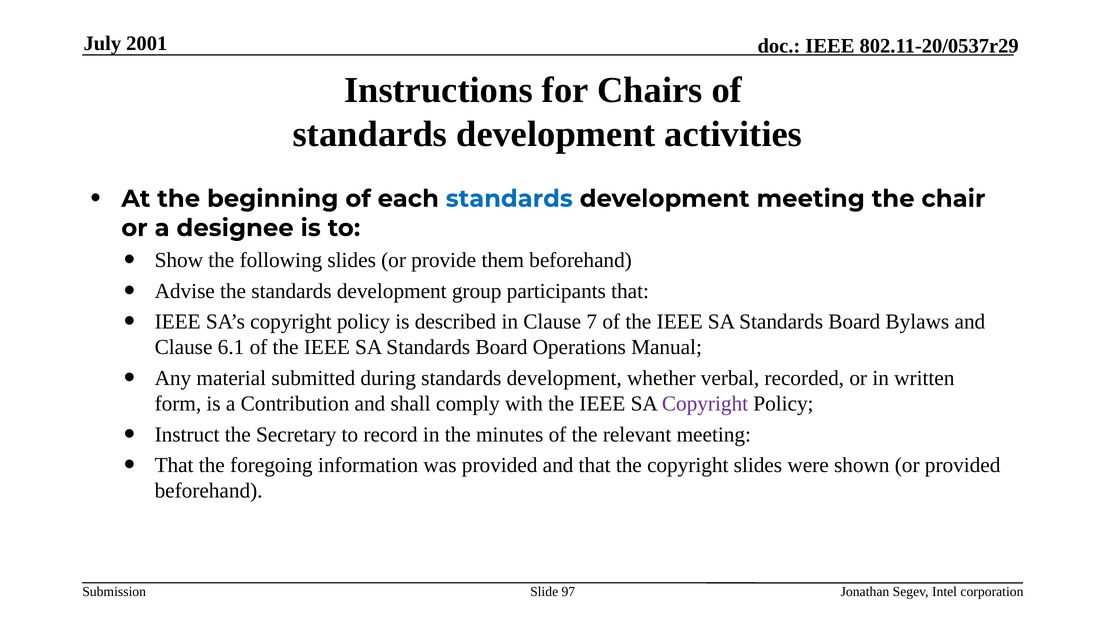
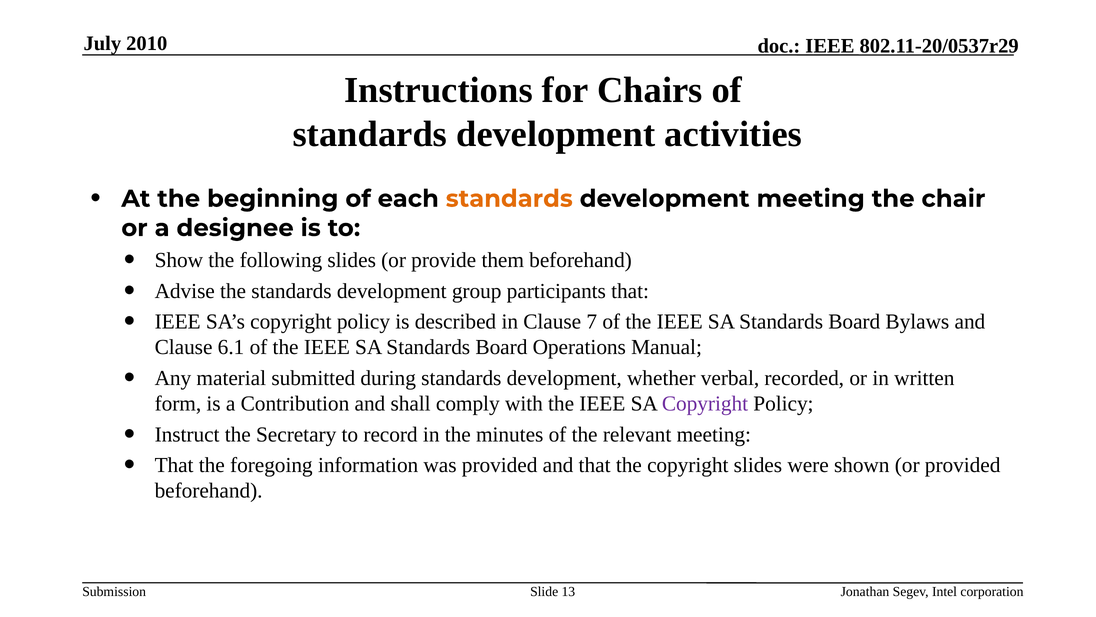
2001: 2001 -> 2010
standards at (509, 199) colour: blue -> orange
97: 97 -> 13
